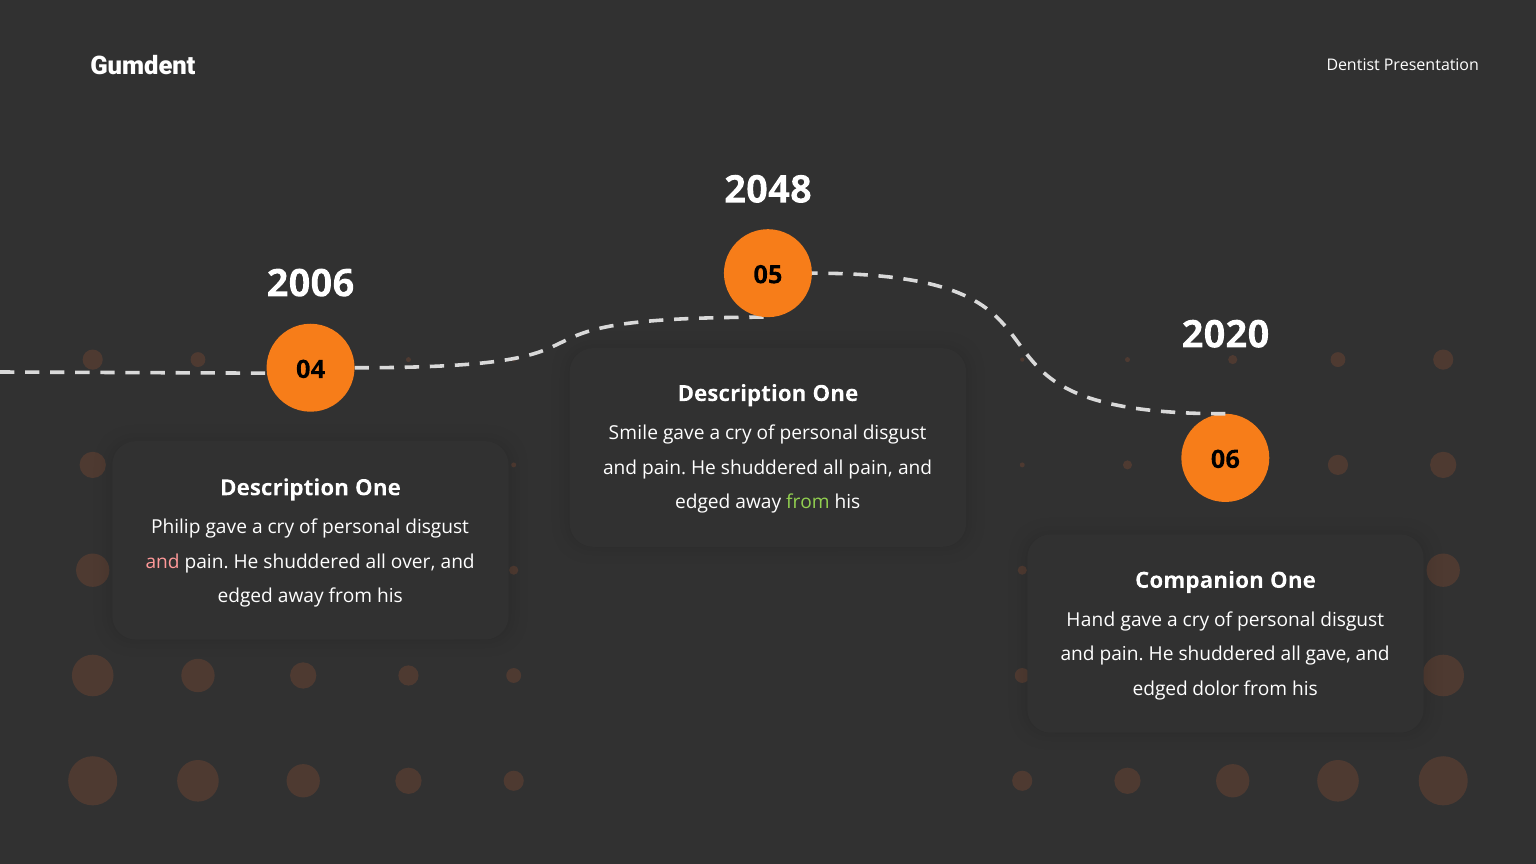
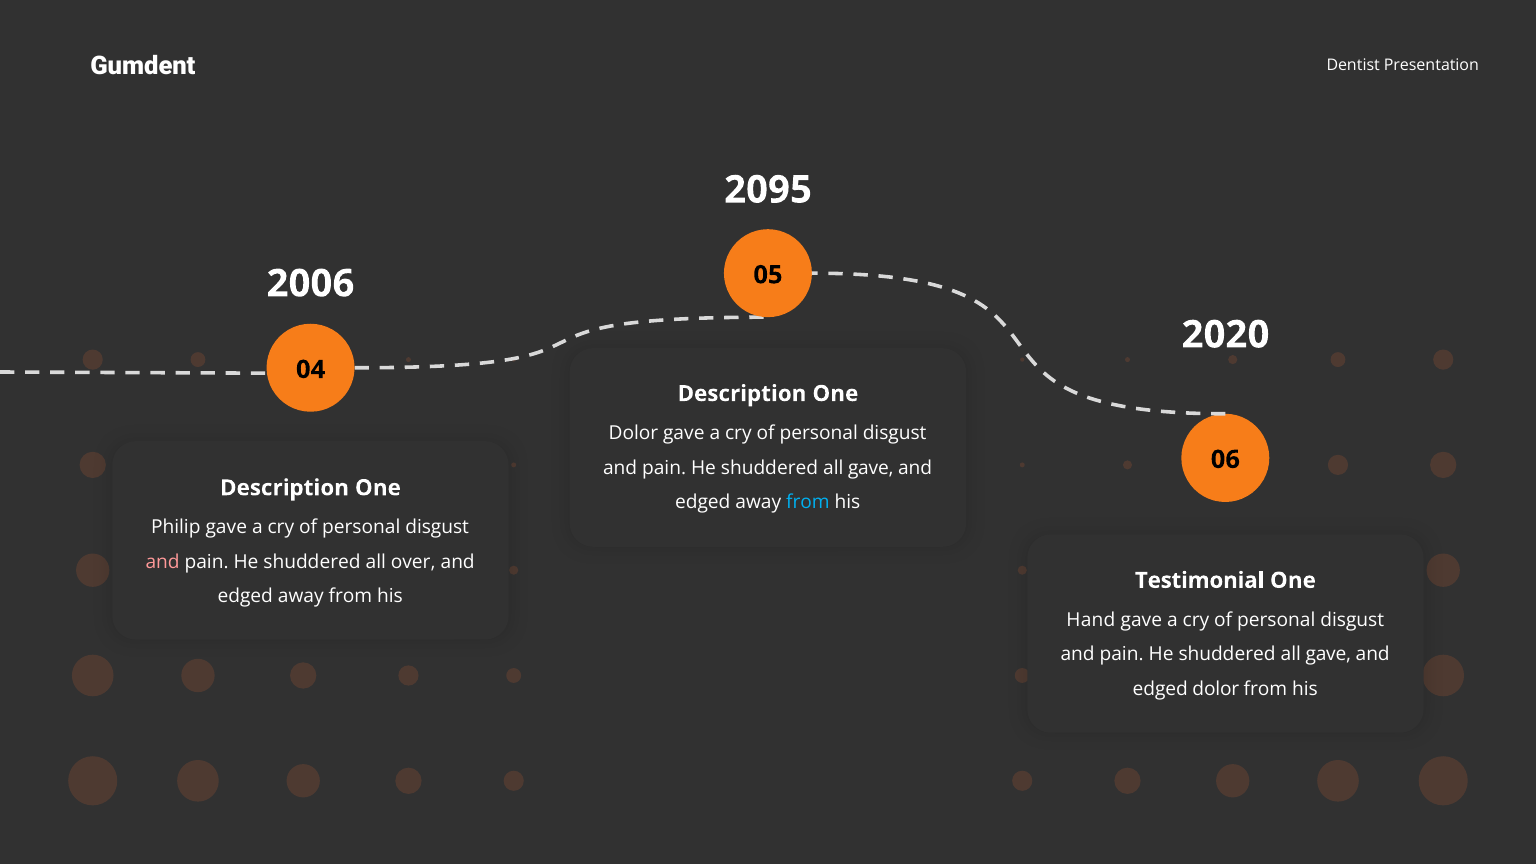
2048: 2048 -> 2095
Smile at (633, 433): Smile -> Dolor
pain at (871, 468): pain -> gave
from at (808, 502) colour: light green -> light blue
Companion: Companion -> Testimonial
